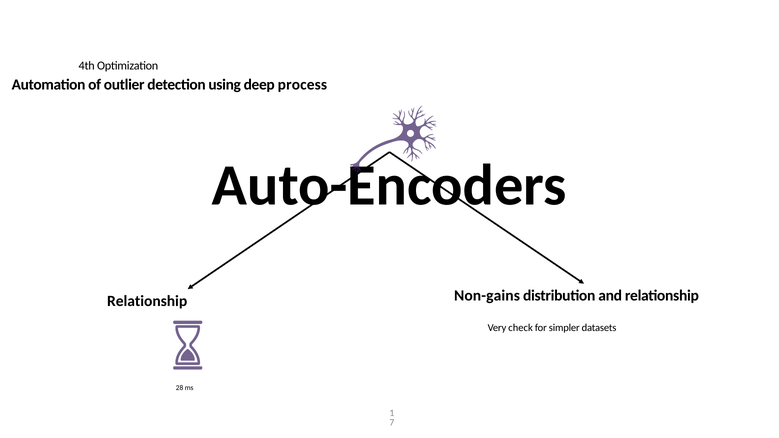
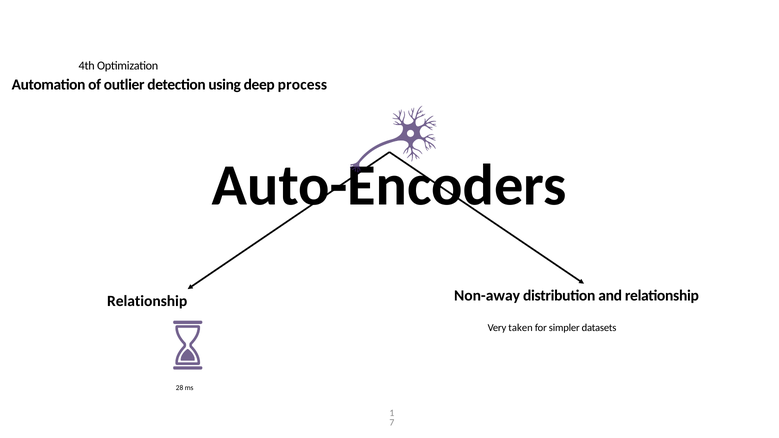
Non-gains: Non-gains -> Non-away
check: check -> taken
